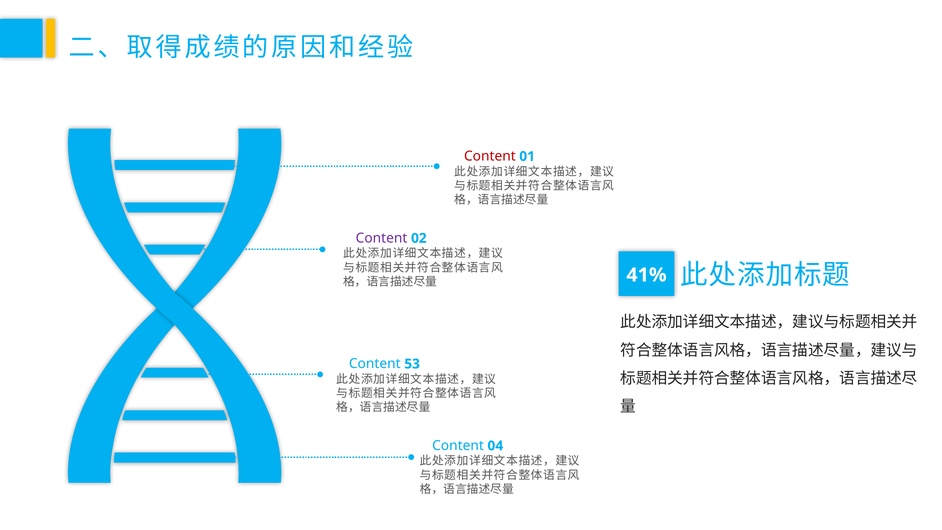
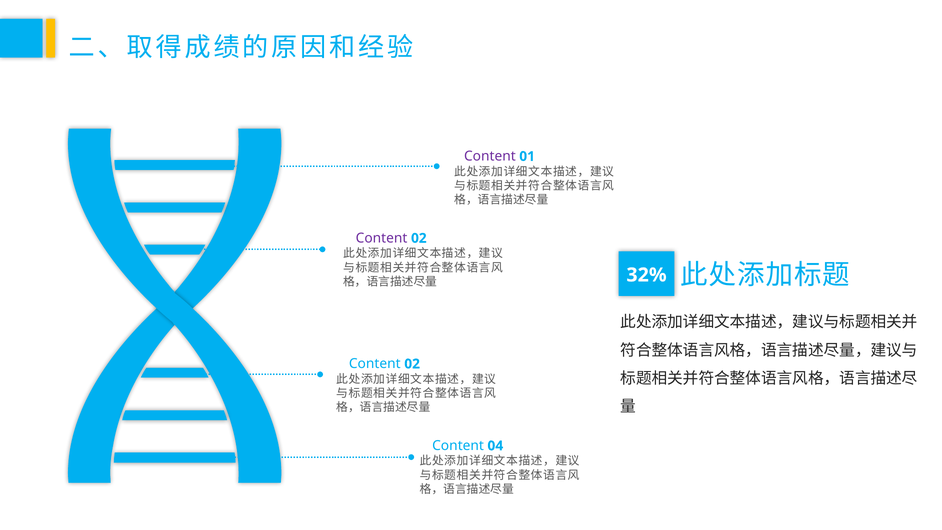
Content at (490, 156) colour: red -> purple
41%: 41% -> 32%
53 at (412, 364): 53 -> 02
